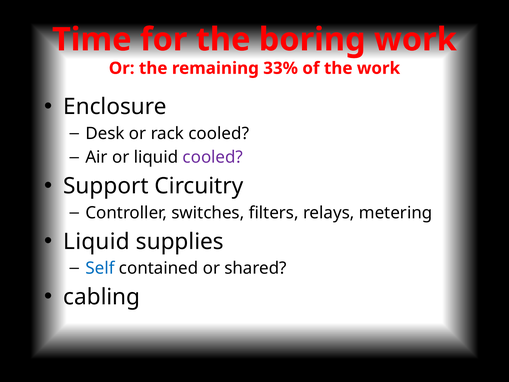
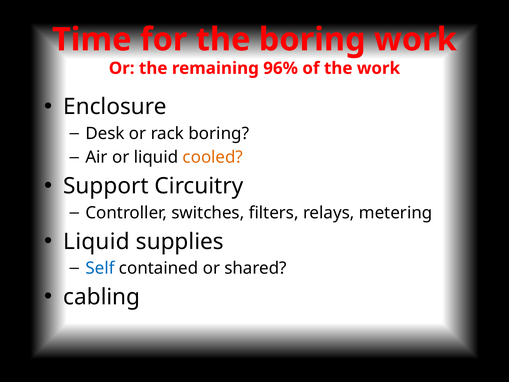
33%: 33% -> 96%
rack cooled: cooled -> boring
cooled at (213, 157) colour: purple -> orange
